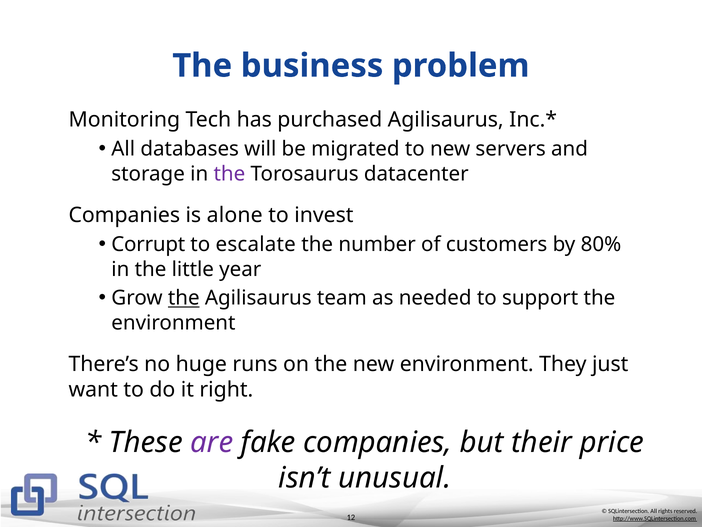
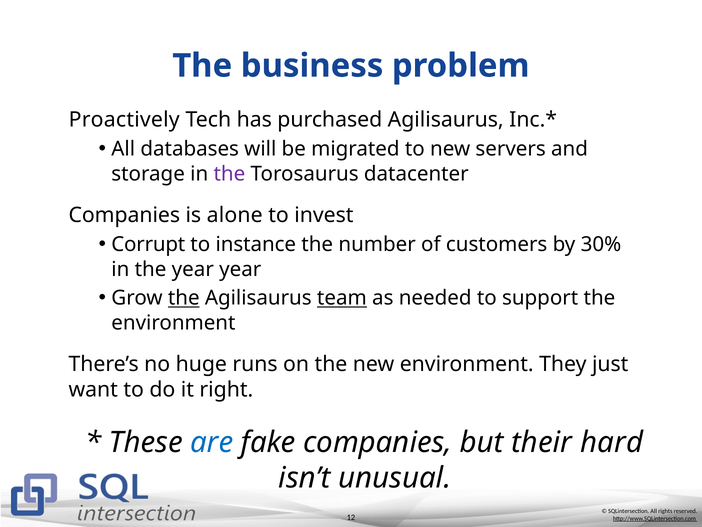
Monitoring: Monitoring -> Proactively
escalate: escalate -> instance
80%: 80% -> 30%
the little: little -> year
team underline: none -> present
are colour: purple -> blue
price: price -> hard
